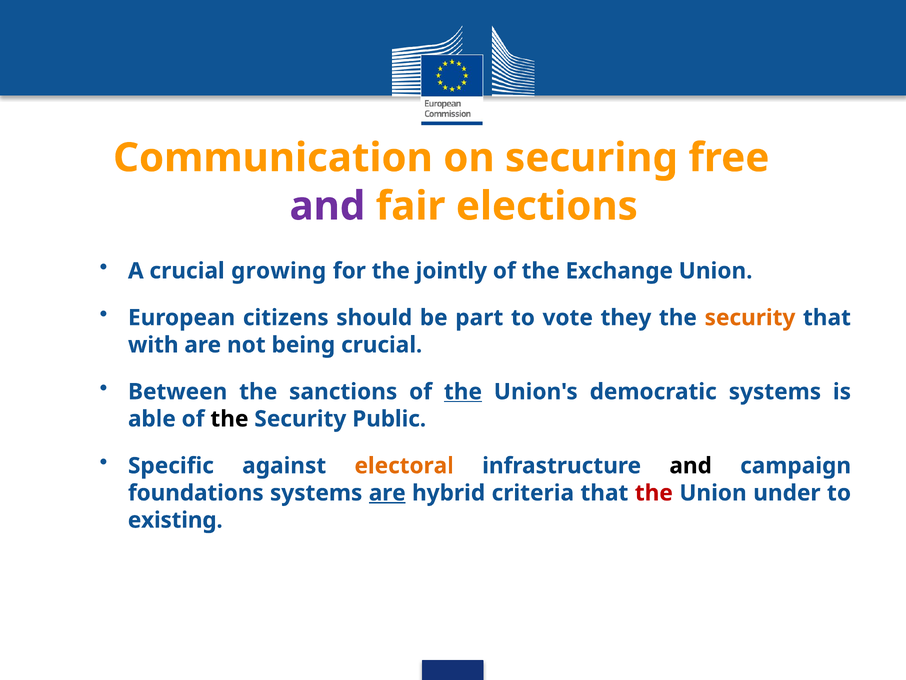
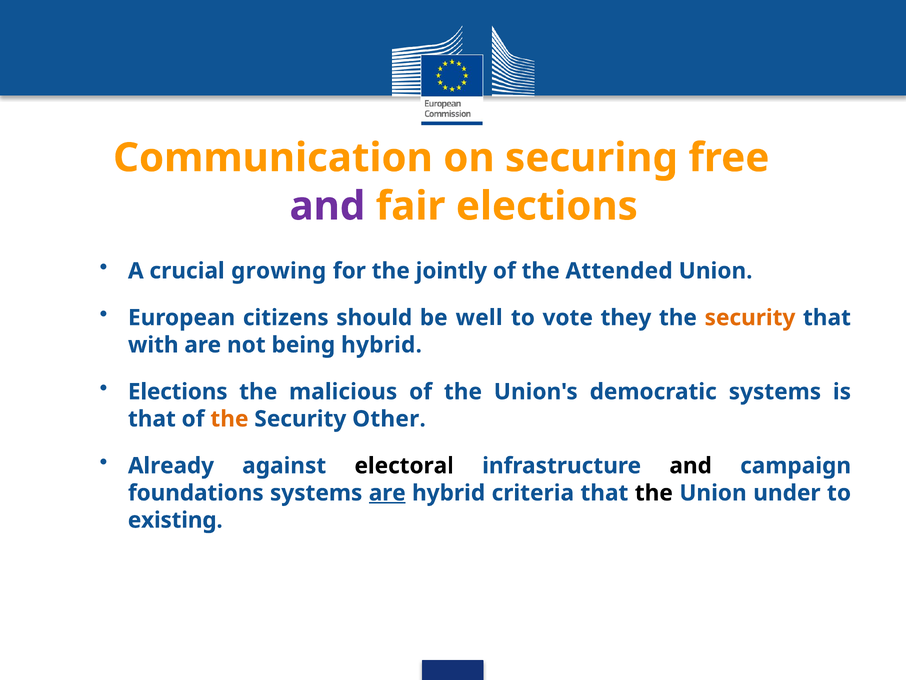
Exchange: Exchange -> Attended
part: part -> well
being crucial: crucial -> hybrid
Between at (178, 391): Between -> Elections
sanctions: sanctions -> malicious
the at (463, 391) underline: present -> none
able at (152, 419): able -> that
the at (229, 419) colour: black -> orange
Public: Public -> Other
Specific: Specific -> Already
electoral colour: orange -> black
the at (654, 493) colour: red -> black
